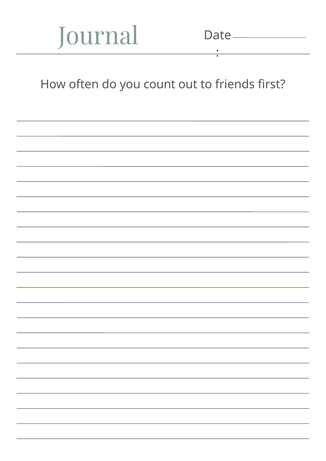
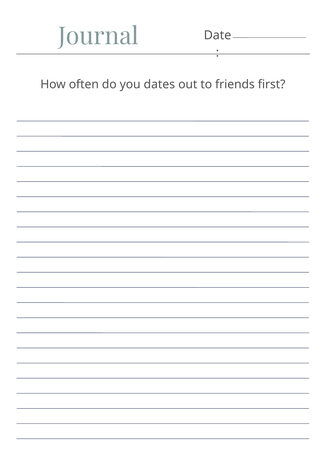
count: count -> dates
